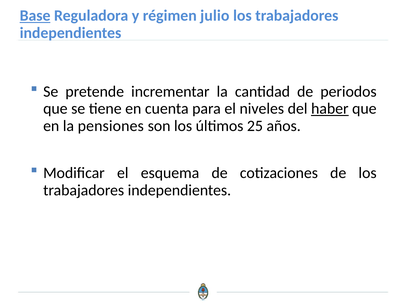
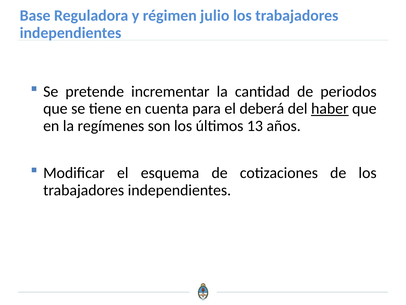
Base underline: present -> none
niveles: niveles -> deberá
pensiones: pensiones -> regímenes
25: 25 -> 13
